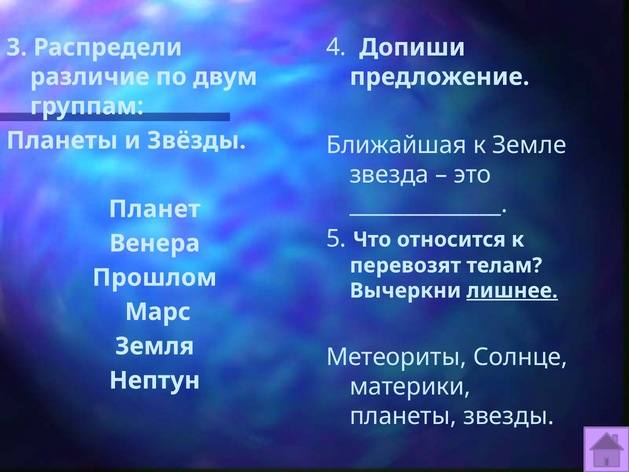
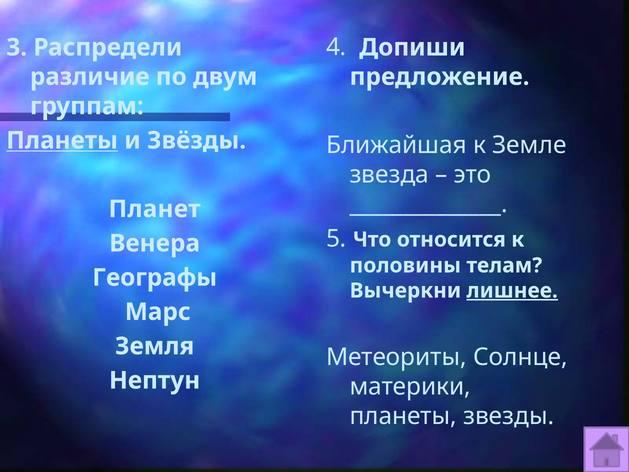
Планеты at (62, 140) underline: none -> present
перевозят: перевозят -> половины
Прошлом: Прошлом -> Географы
